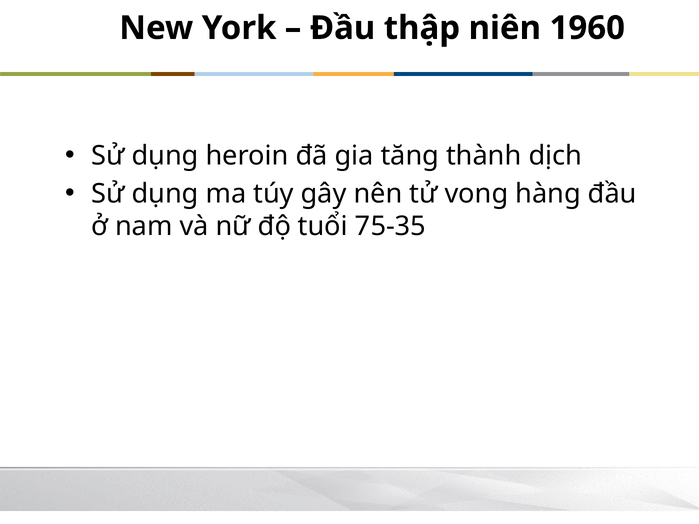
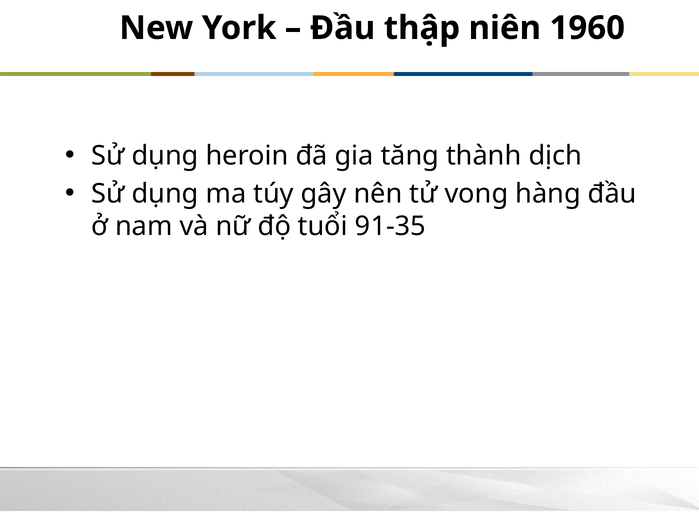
75-35: 75-35 -> 91-35
